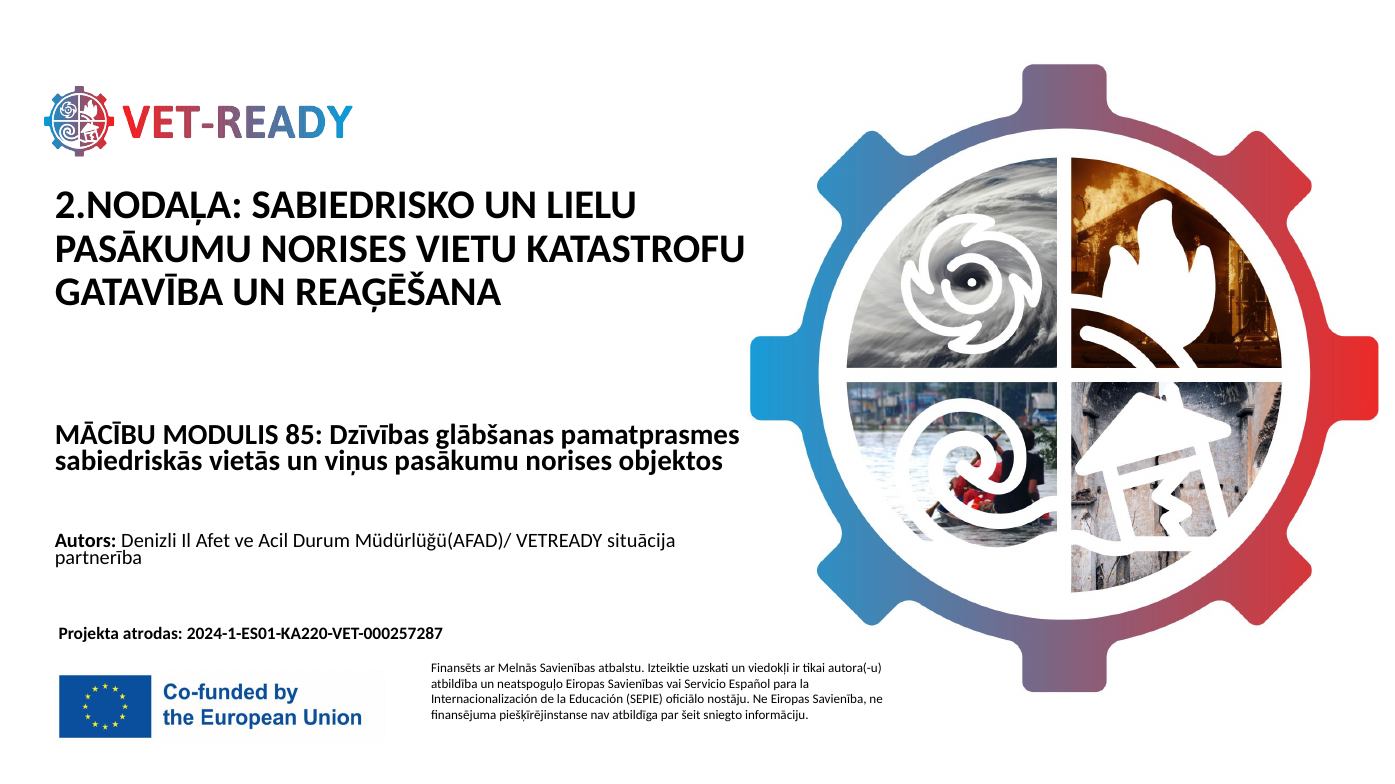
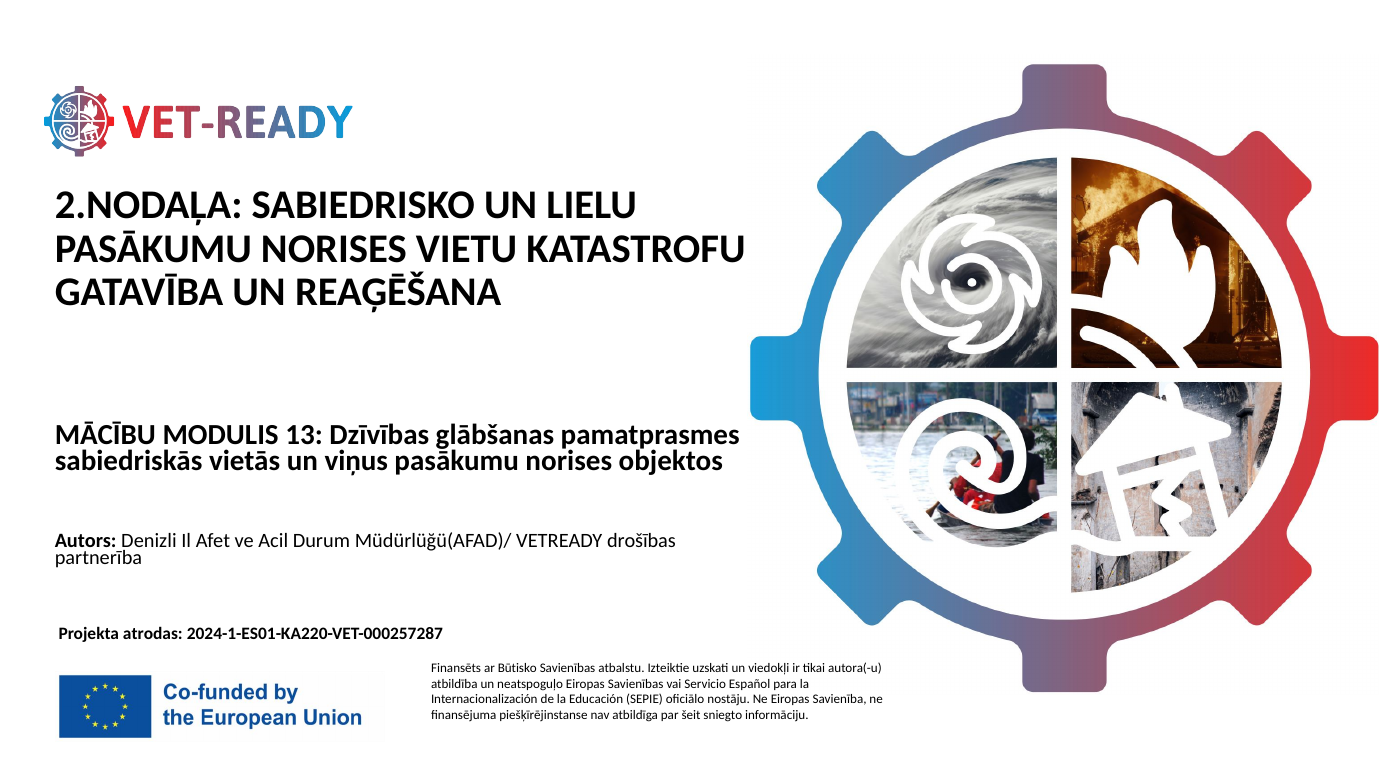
85: 85 -> 13
situācija: situācija -> drošības
Melnās: Melnās -> Būtisko
